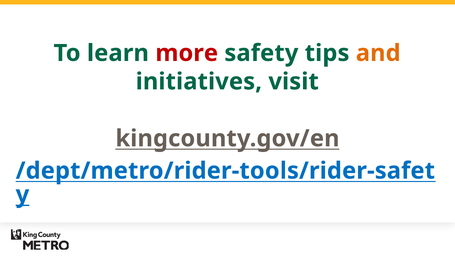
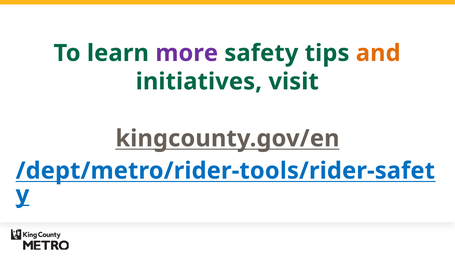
more colour: red -> purple
